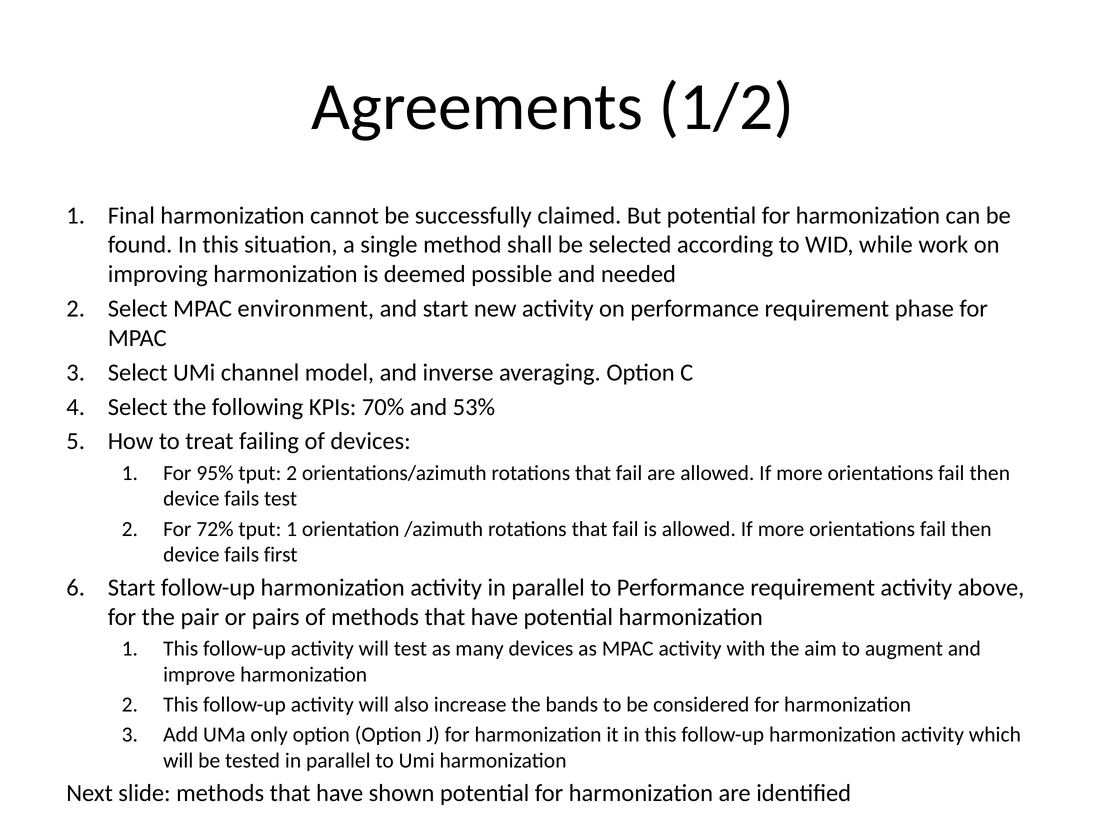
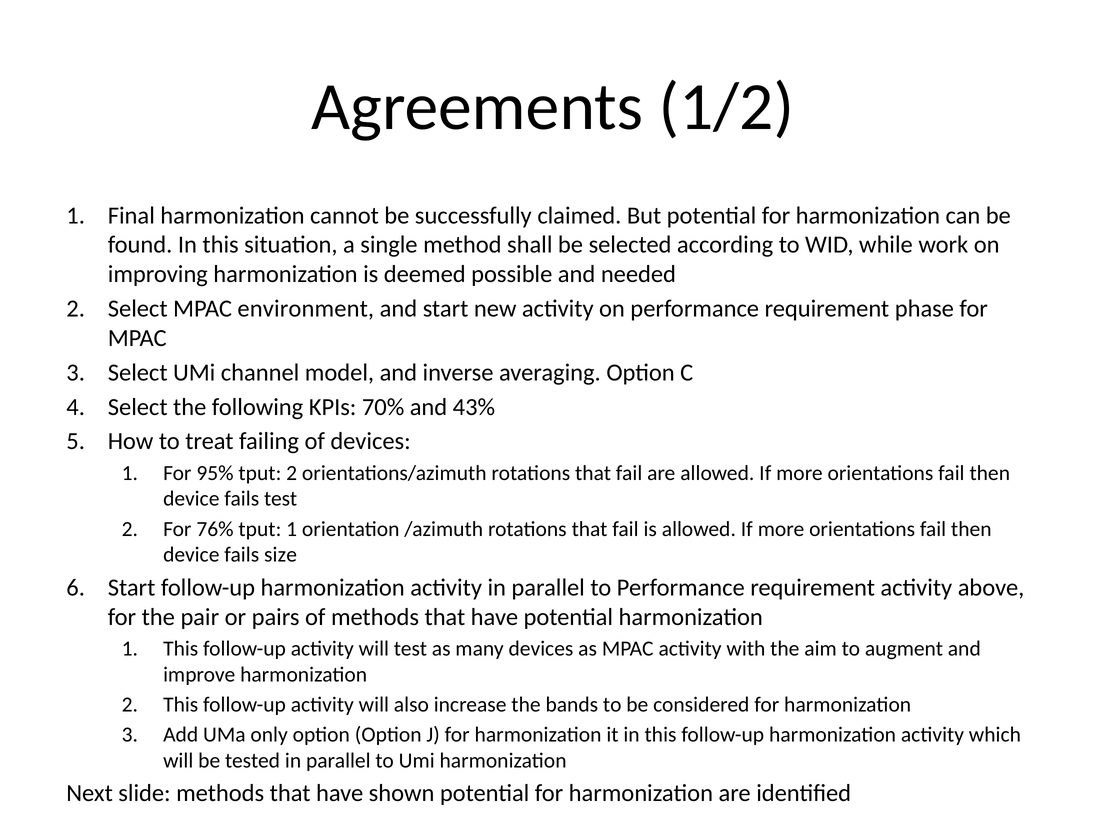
53%: 53% -> 43%
72%: 72% -> 76%
first: first -> size
